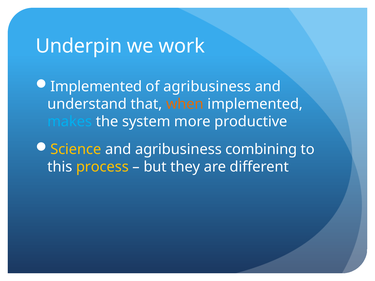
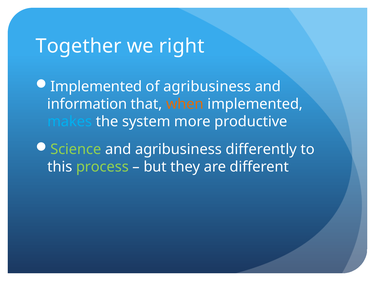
Underpin: Underpin -> Together
work: work -> right
understand: understand -> information
Science colour: yellow -> light green
combining: combining -> differently
process colour: yellow -> light green
